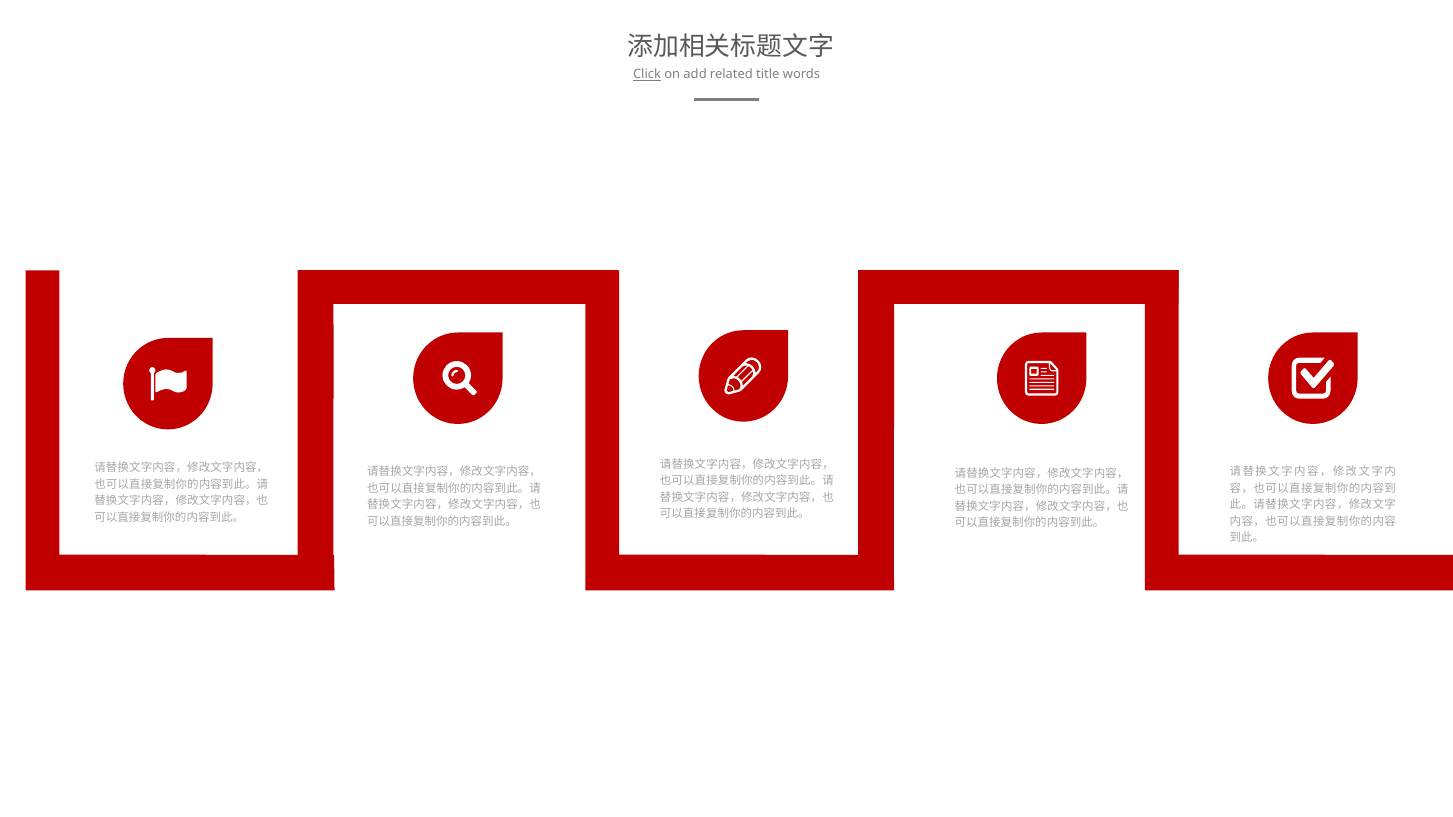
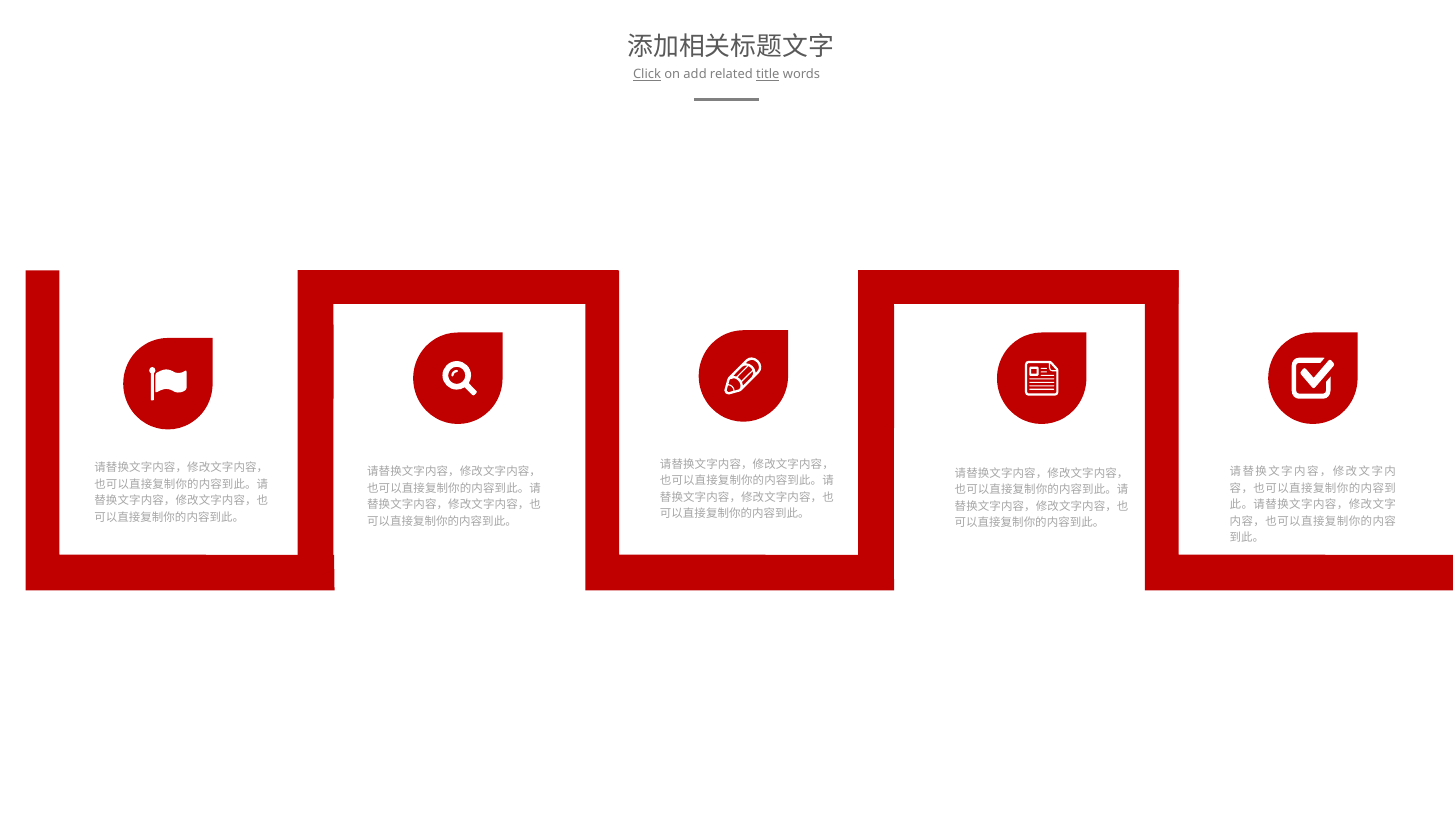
title underline: none -> present
